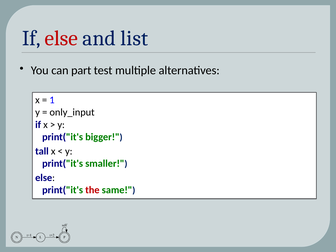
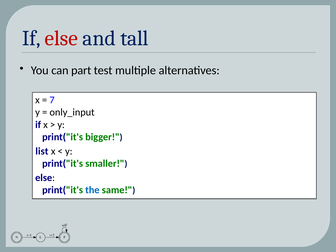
list: list -> tall
1: 1 -> 7
tall: tall -> list
the colour: red -> blue
